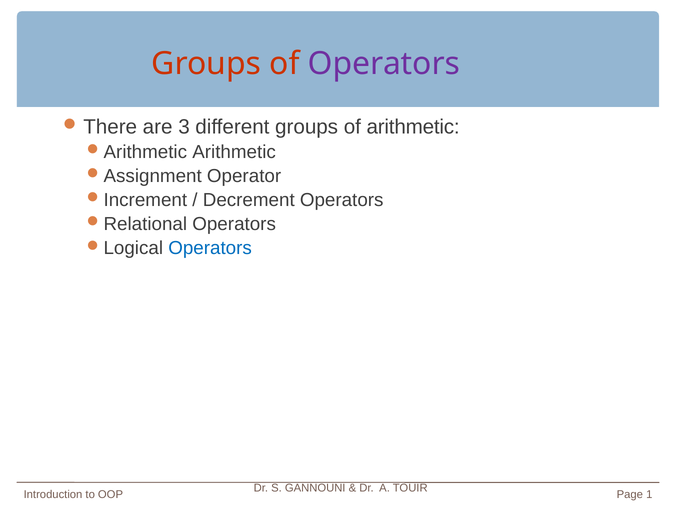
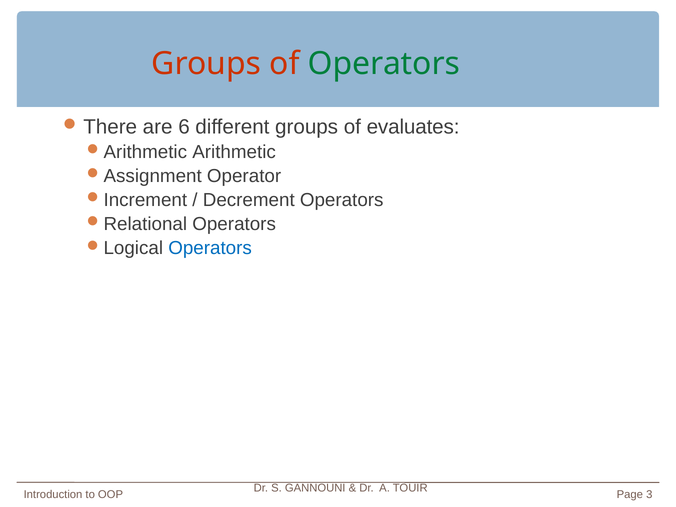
Operators at (384, 64) colour: purple -> green
3: 3 -> 6
of arithmetic: arithmetic -> evaluates
1: 1 -> 3
